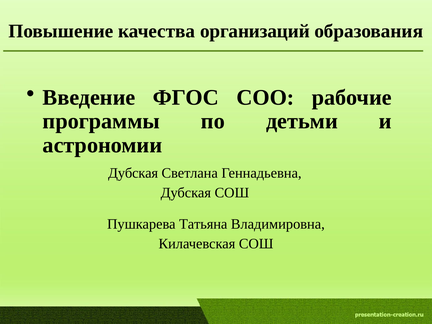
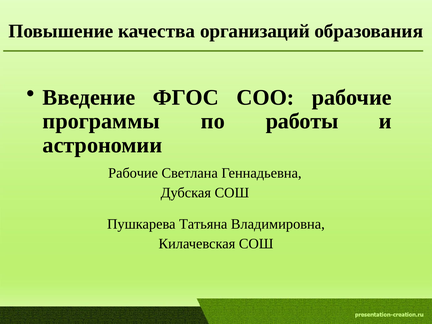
детьми: детьми -> работы
Дубская at (133, 173): Дубская -> Рабочие
